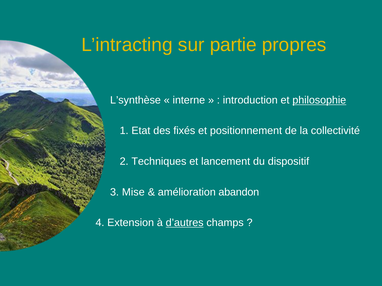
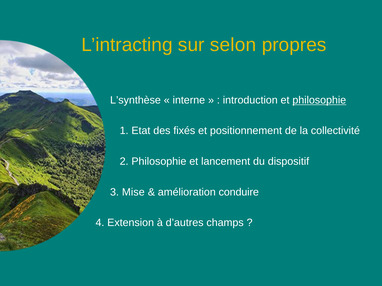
partie: partie -> selon
2 Techniques: Techniques -> Philosophie
abandon: abandon -> conduire
d’autres underline: present -> none
